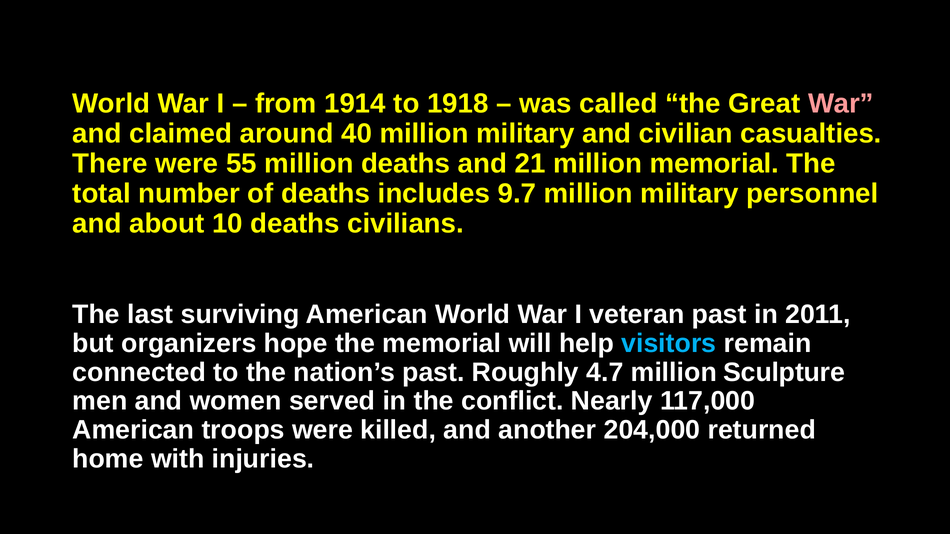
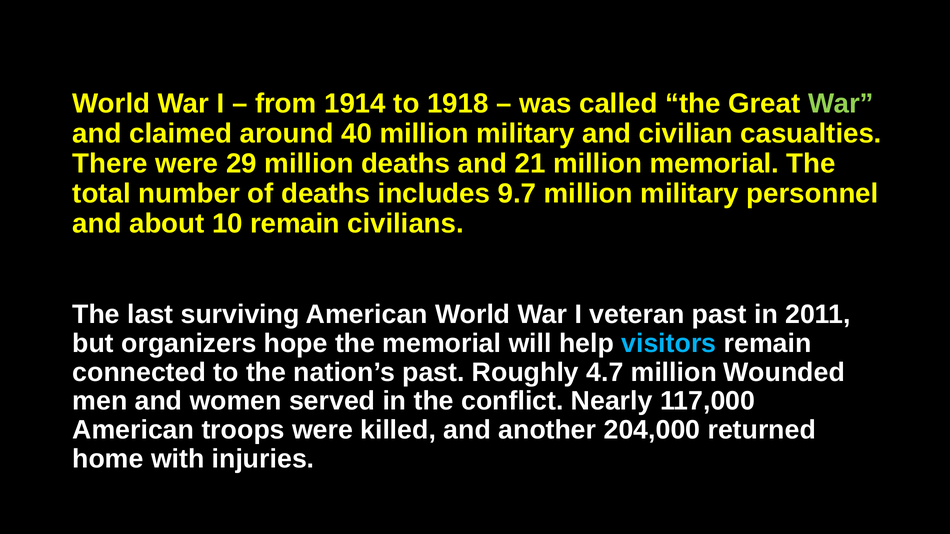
War at (841, 104) colour: pink -> light green
55: 55 -> 29
10 deaths: deaths -> remain
Sculpture: Sculpture -> Wounded
